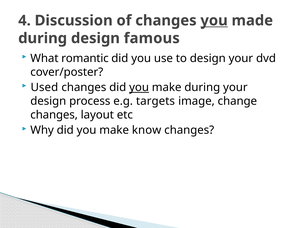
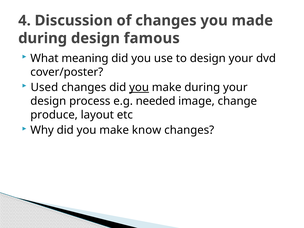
you at (214, 21) underline: present -> none
romantic: romantic -> meaning
targets: targets -> needed
changes at (54, 115): changes -> produce
